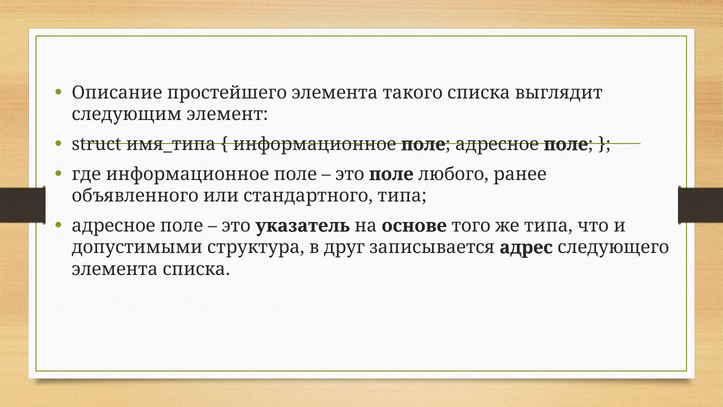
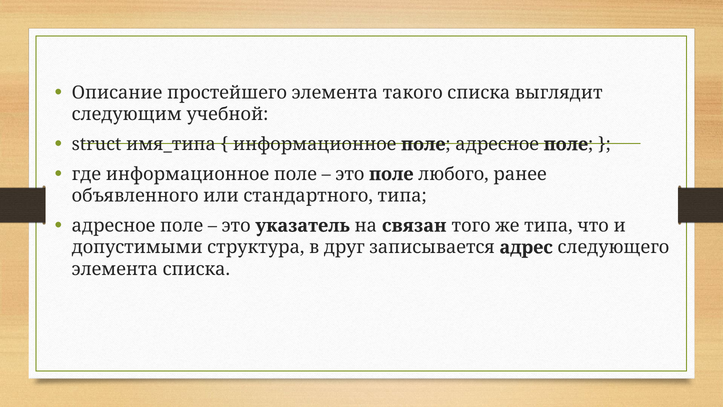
элемент: элемент -> учебной
основе: основе -> связан
